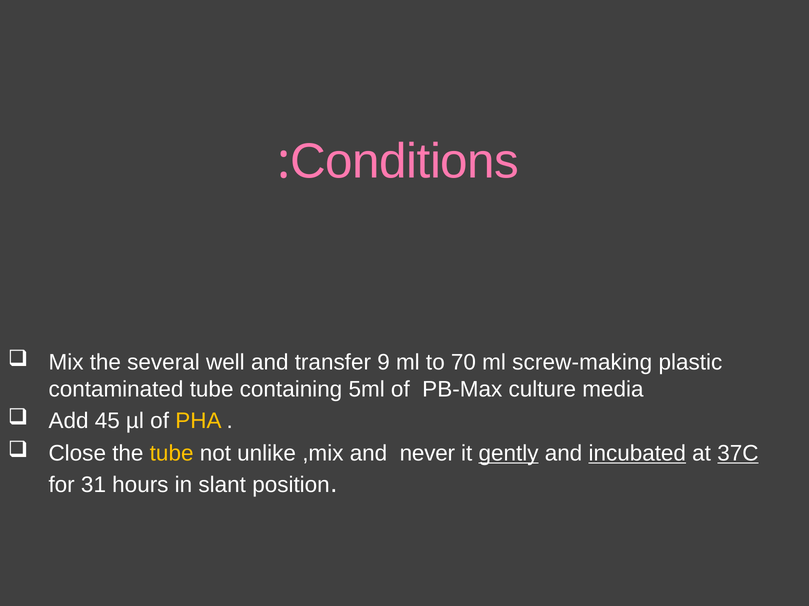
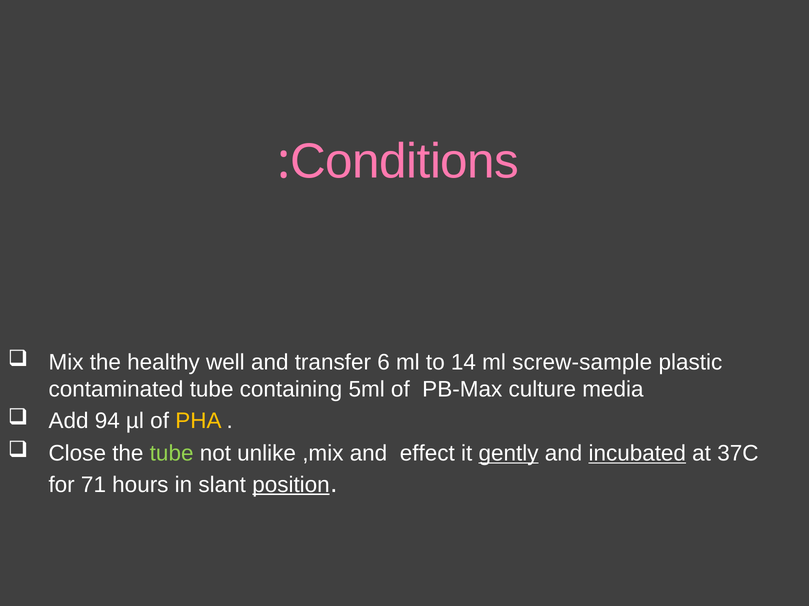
several: several -> healthy
9: 9 -> 6
70: 70 -> 14
screw-making: screw-making -> screw-sample
45: 45 -> 94
tube at (172, 454) colour: yellow -> light green
never: never -> effect
37C underline: present -> none
31: 31 -> 71
position underline: none -> present
